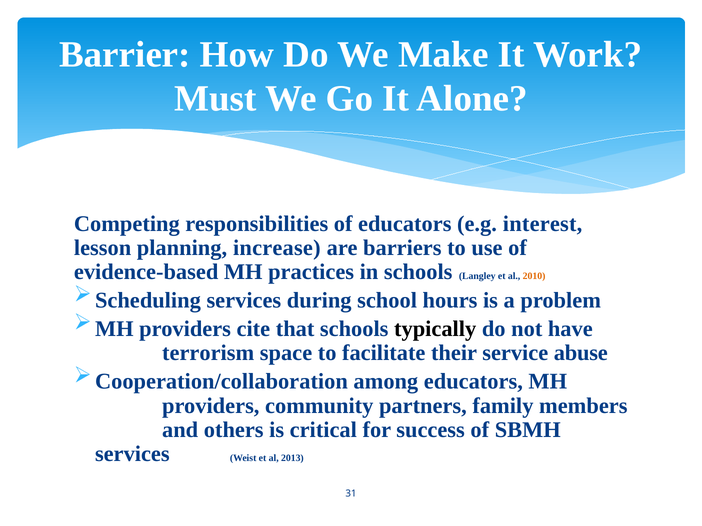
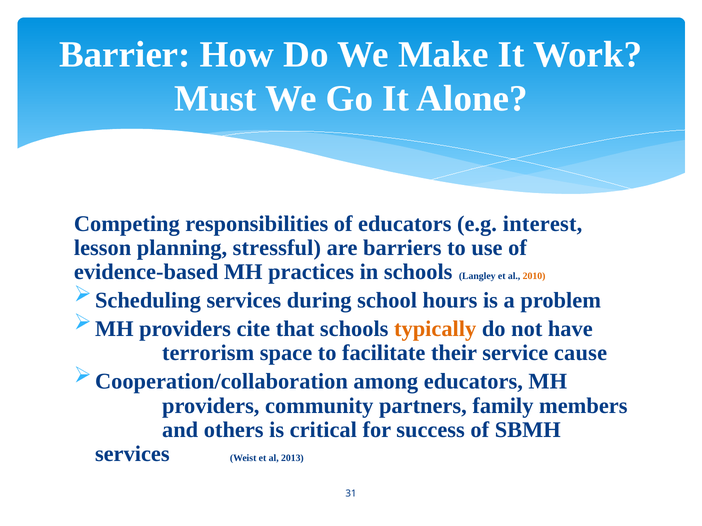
increase: increase -> stressful
typically colour: black -> orange
abuse: abuse -> cause
